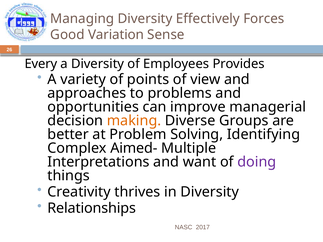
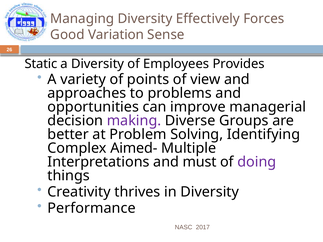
Every: Every -> Static
making colour: orange -> purple
want: want -> must
Relationships: Relationships -> Performance
